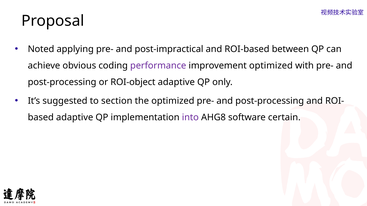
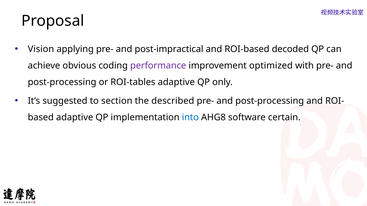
Noted: Noted -> Vision
between: between -> decoded
ROI-object: ROI-object -> ROI-tables
the optimized: optimized -> described
into colour: purple -> blue
